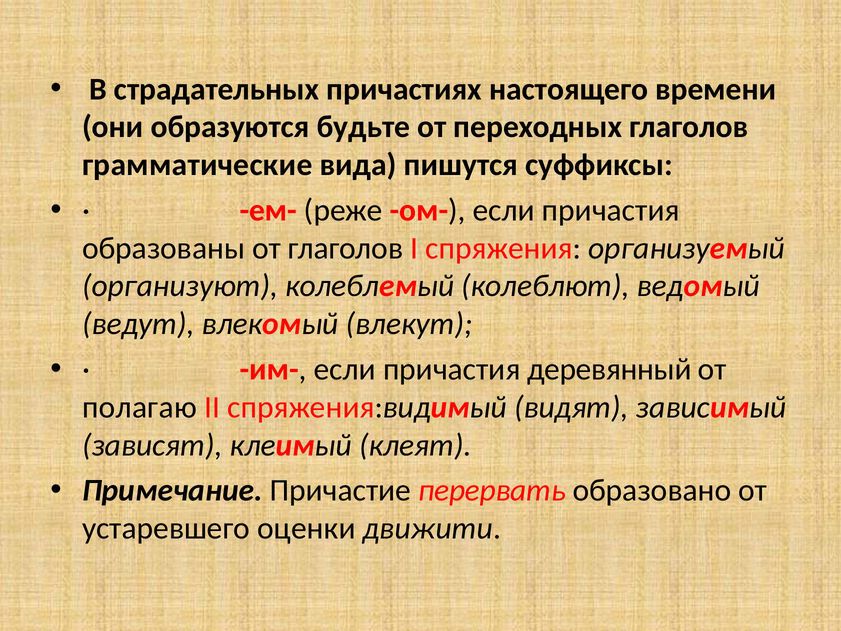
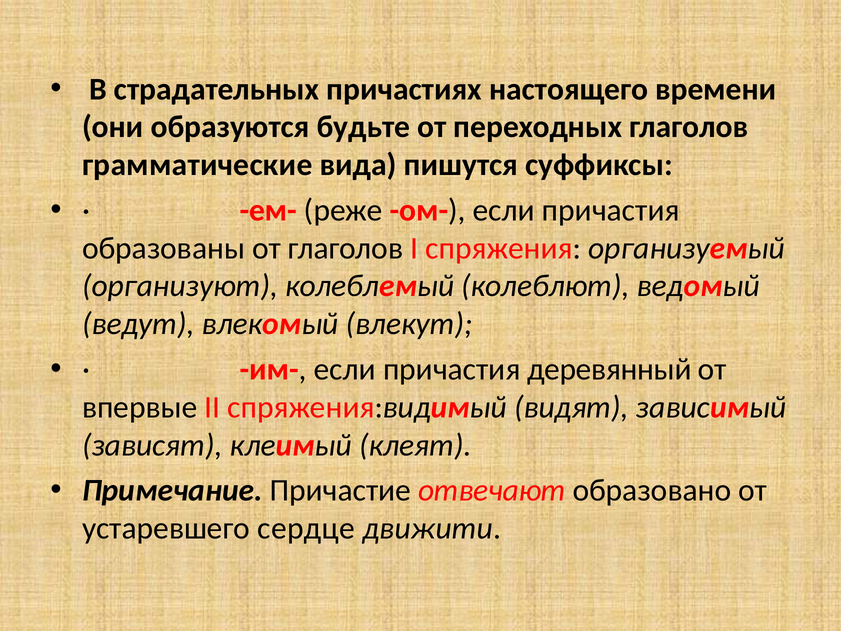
полагаю: полагаю -> впервые
перервать: перервать -> отвечают
оценки: оценки -> сердце
